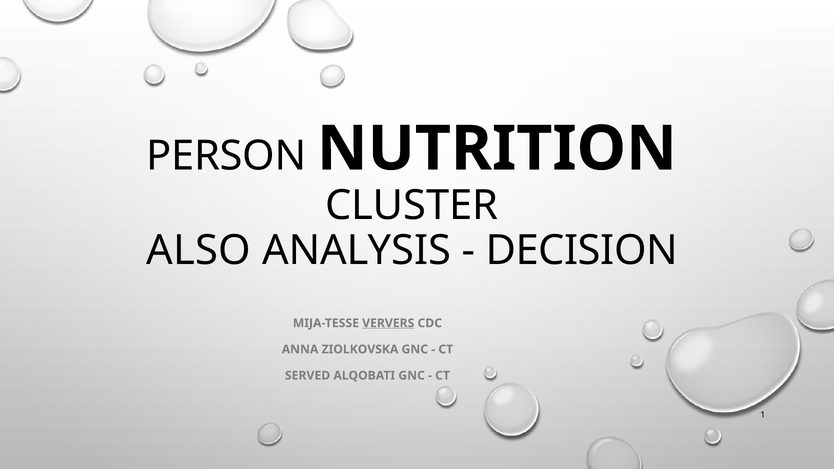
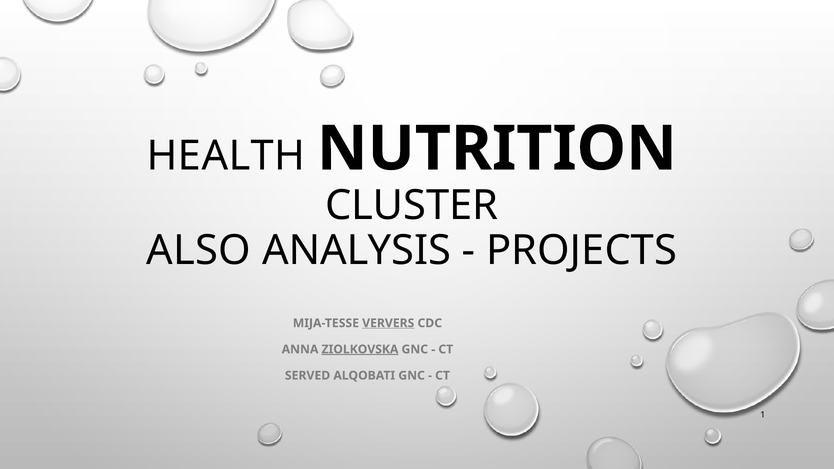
PERSON: PERSON -> HEALTH
DECISION: DECISION -> PROJECTS
ZIOLKOVSKA underline: none -> present
